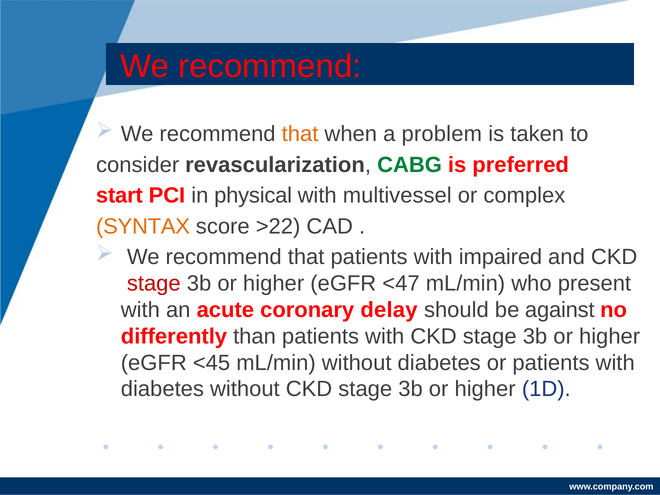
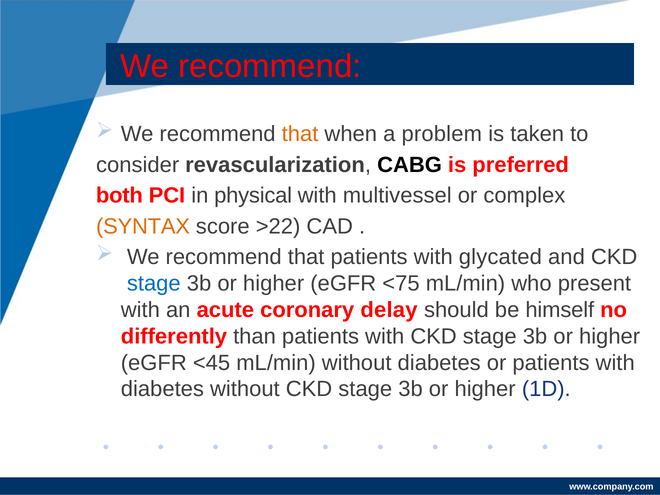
CABG colour: green -> black
start: start -> both
impaired: impaired -> glycated
stage at (154, 284) colour: red -> blue
<47: <47 -> <75
against: against -> himself
